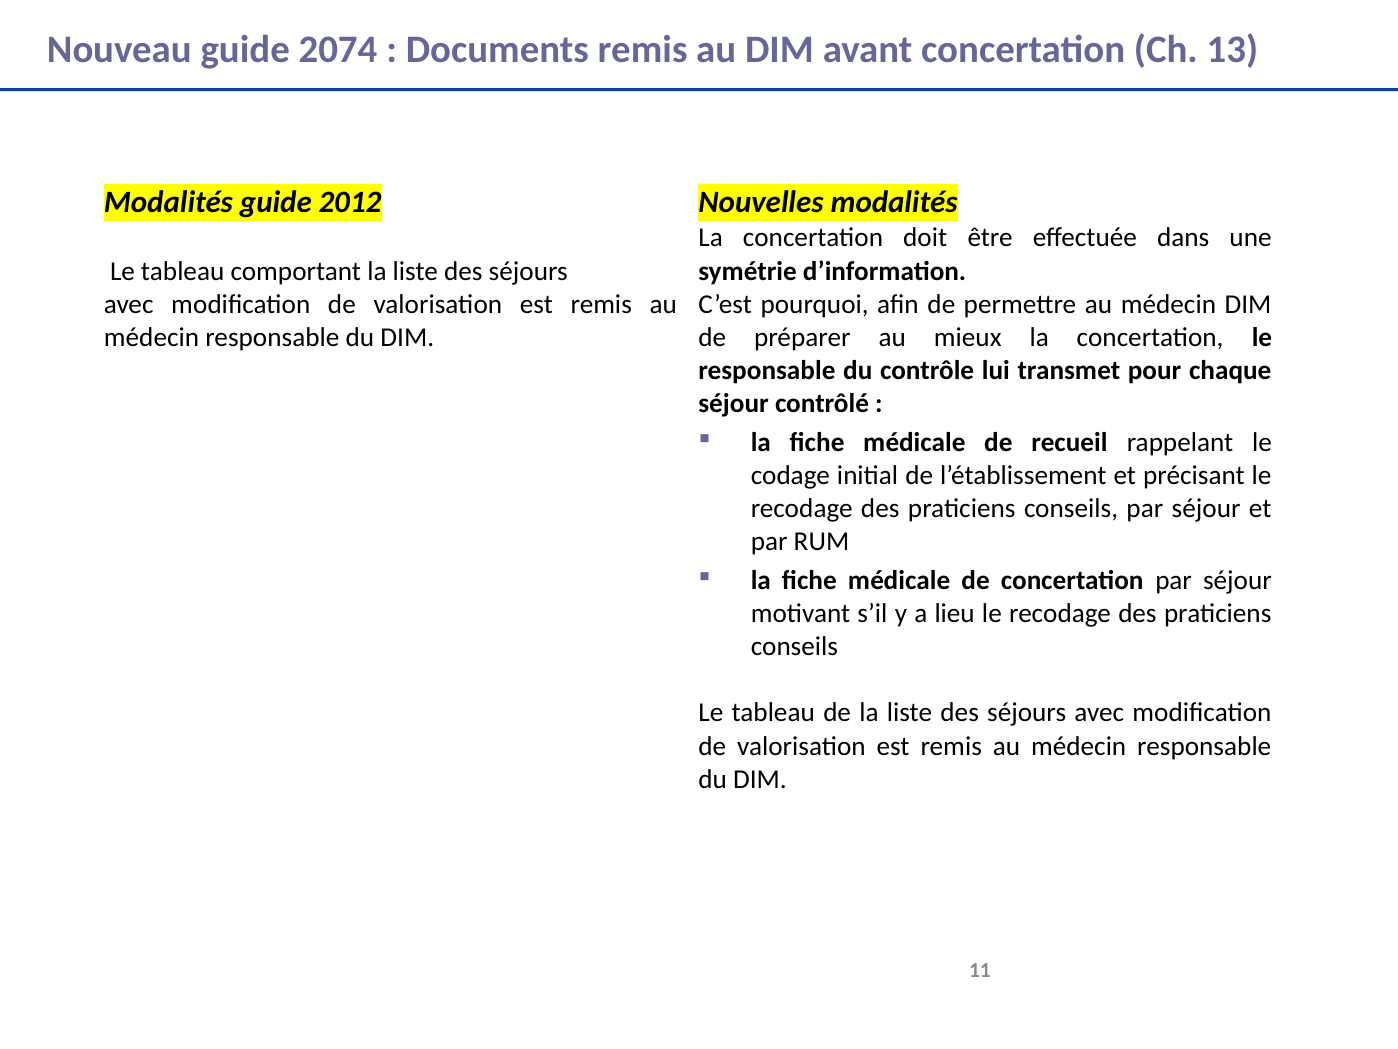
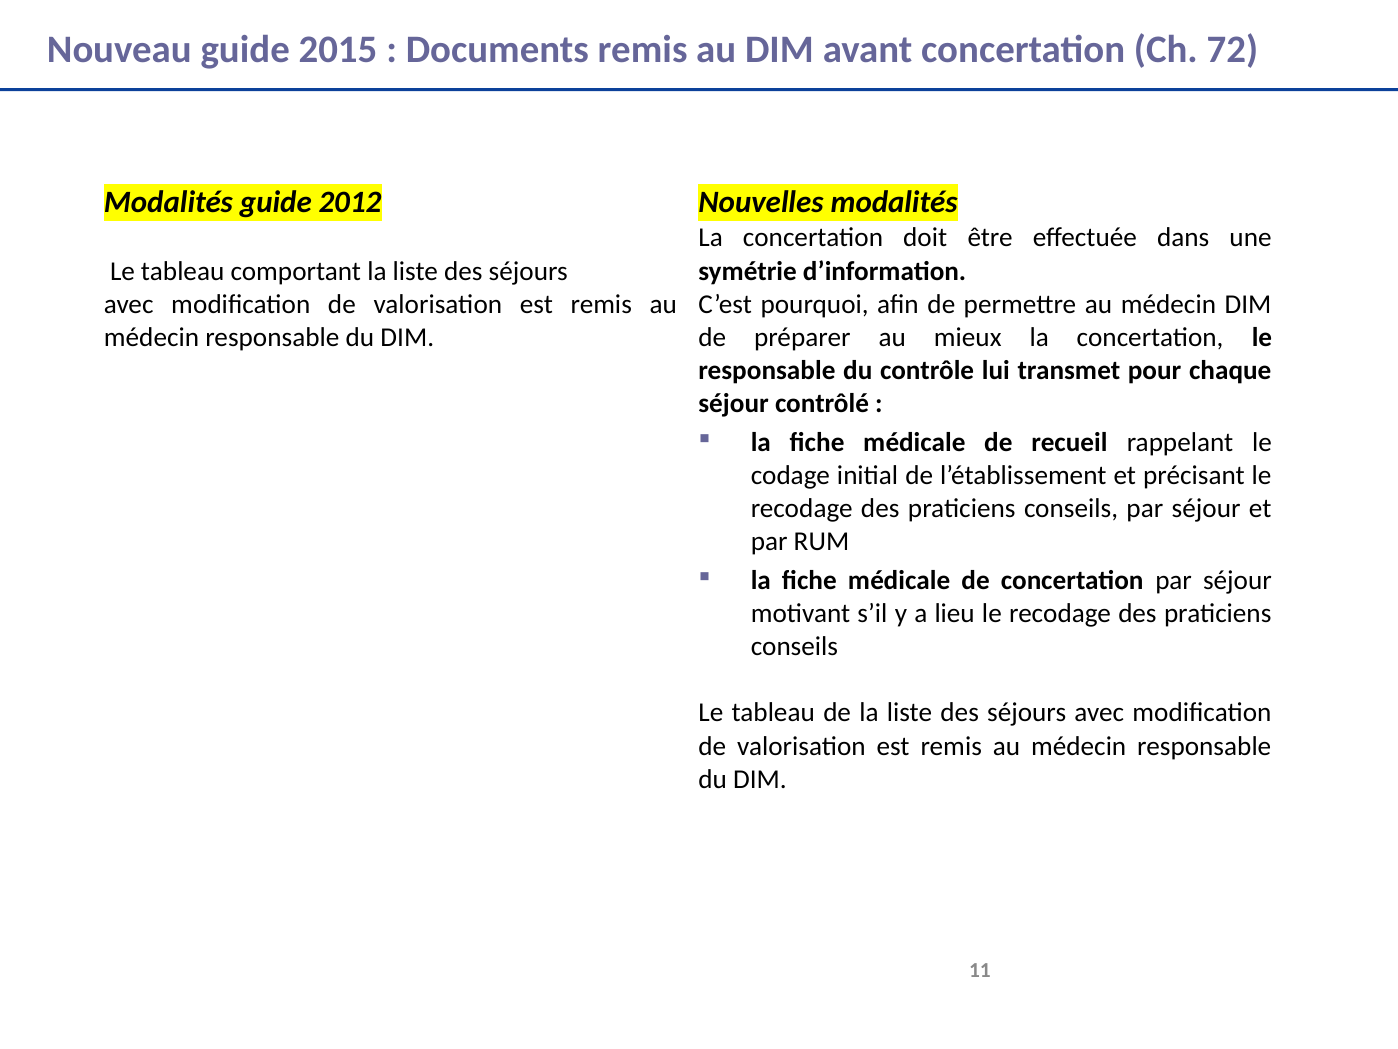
2074: 2074 -> 2015
13: 13 -> 72
